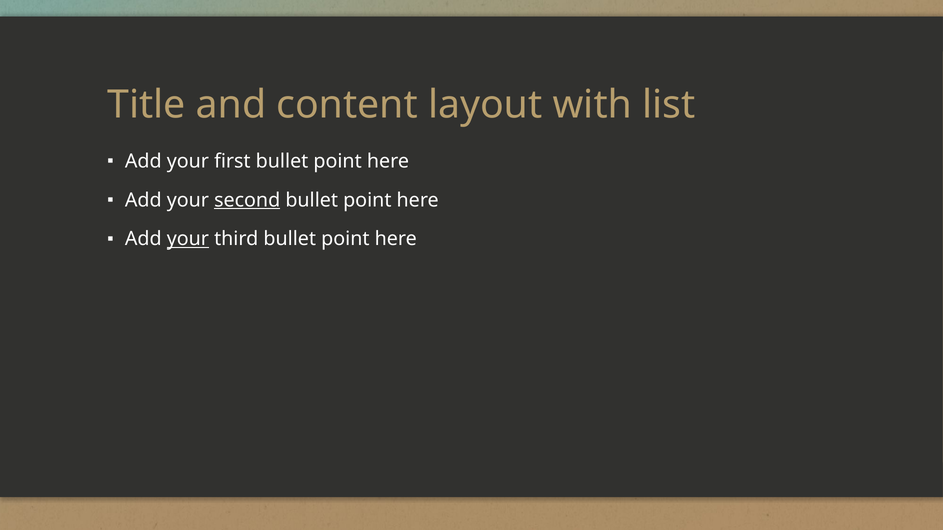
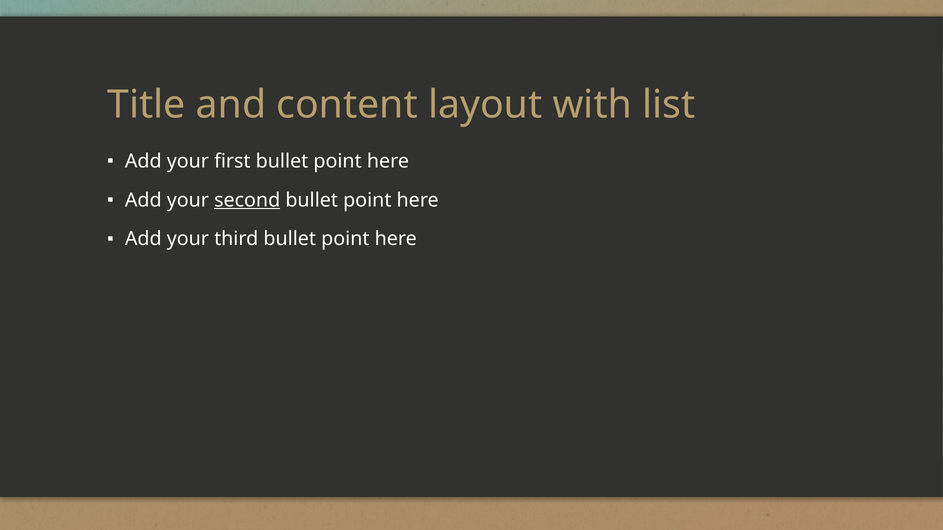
your at (188, 239) underline: present -> none
